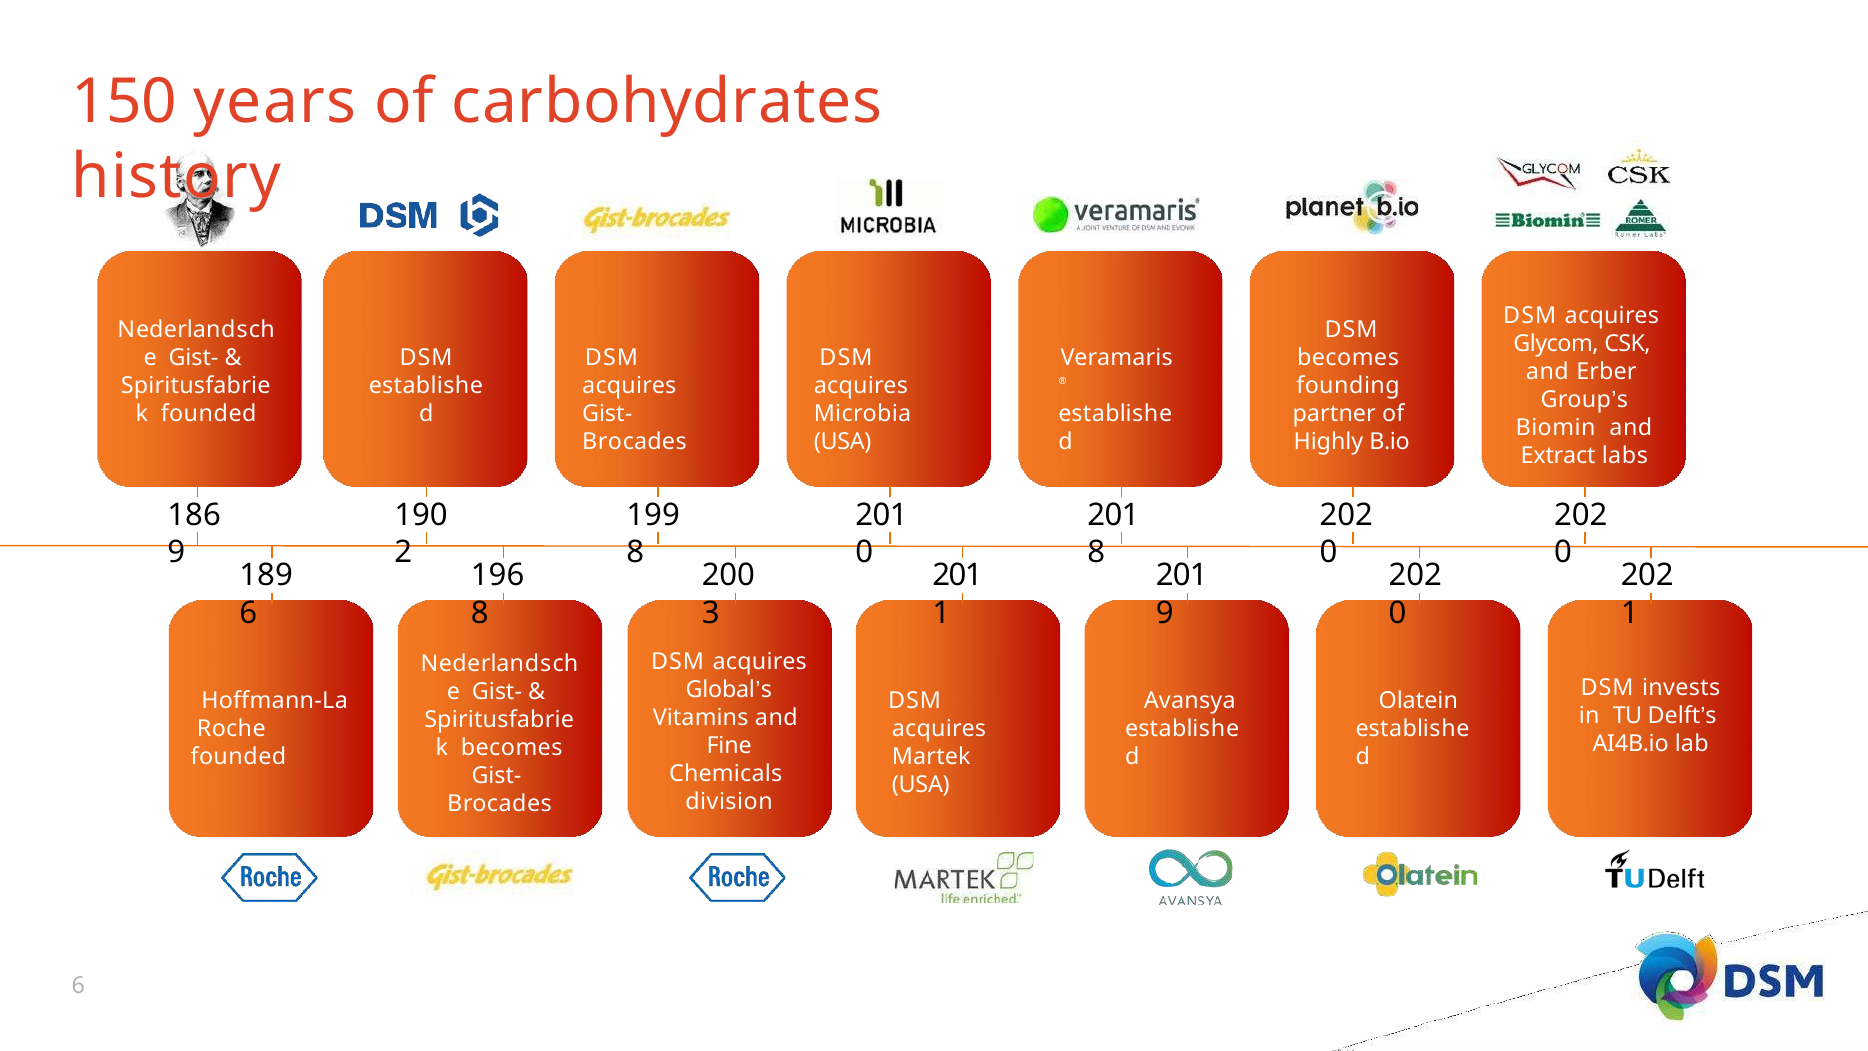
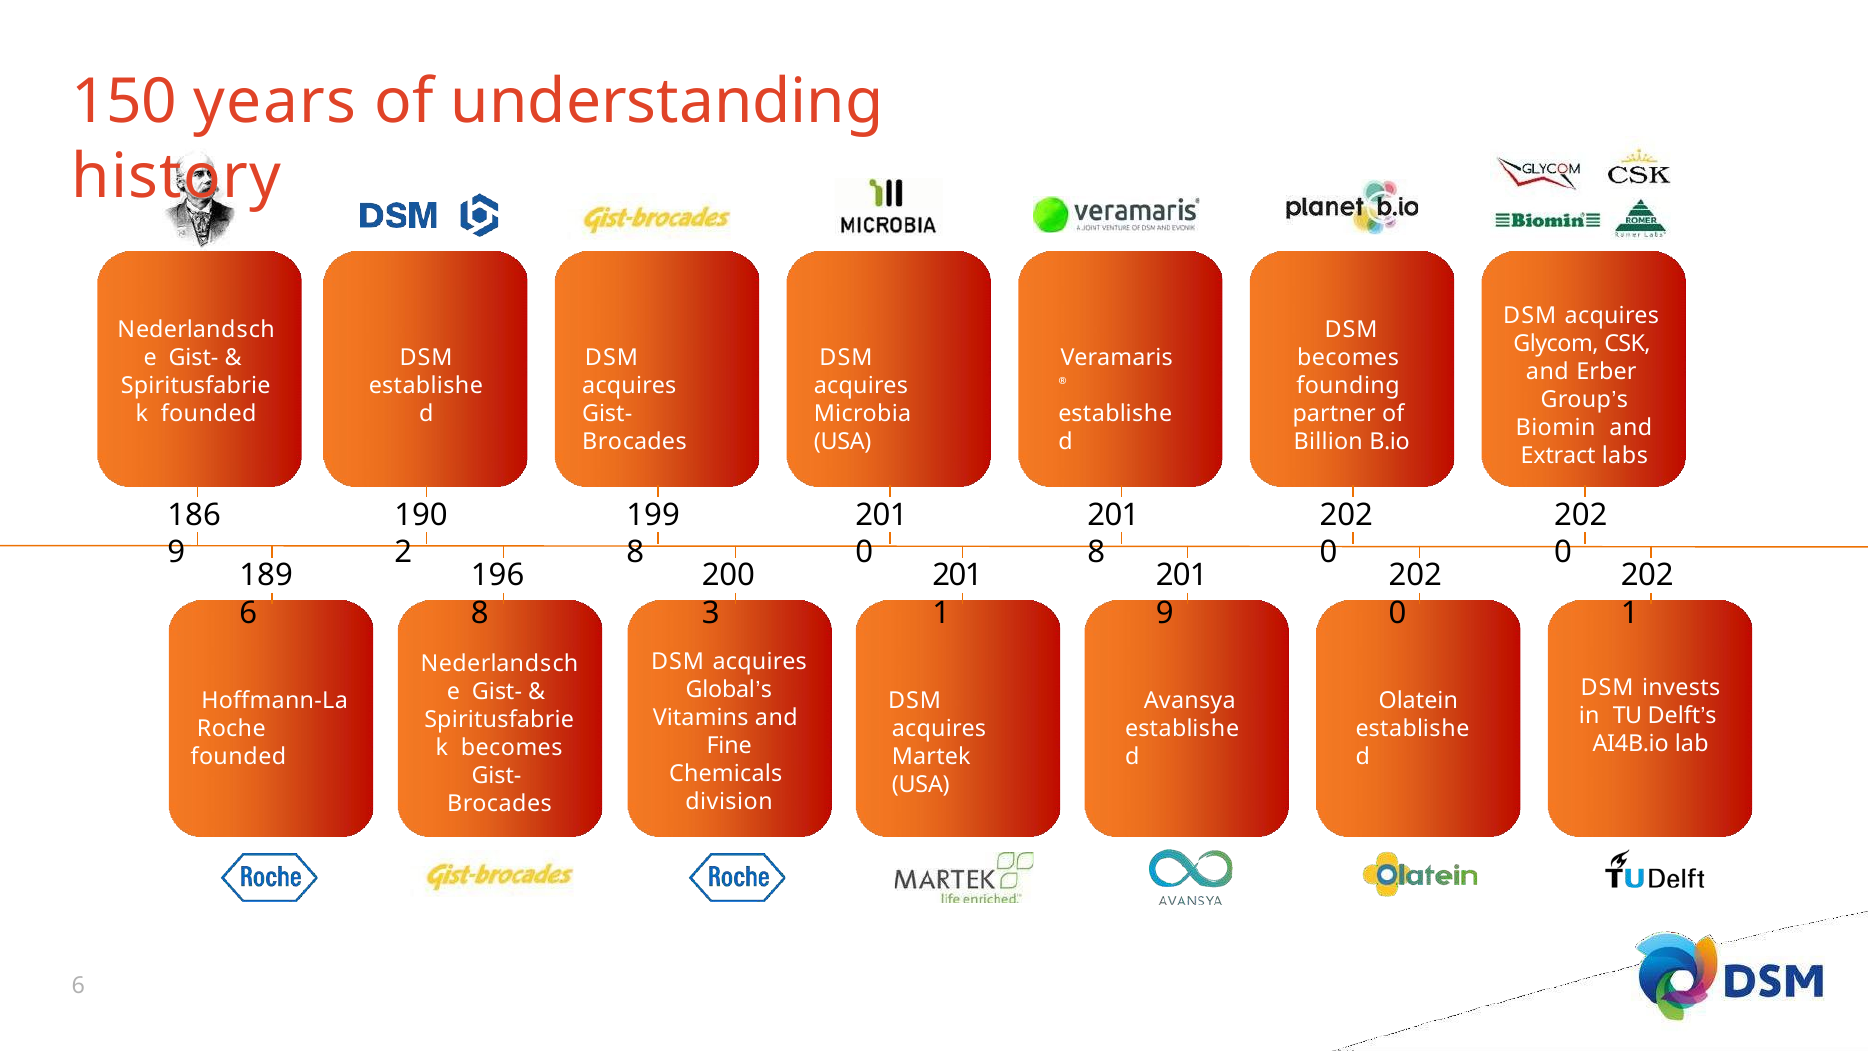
carbohydrates: carbohydrates -> understanding
Highly: Highly -> Billion
